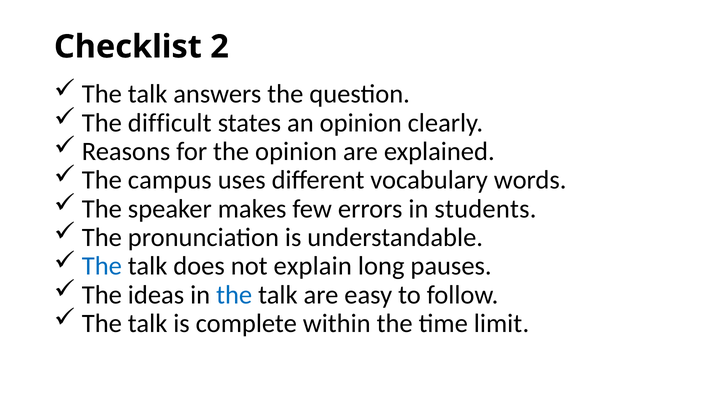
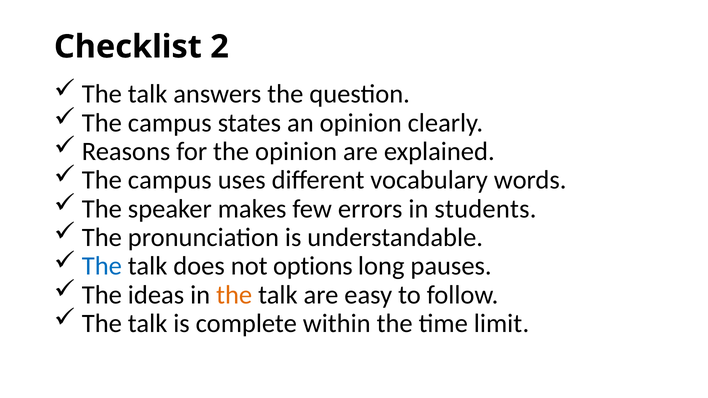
difficult at (170, 123): difficult -> campus
explain: explain -> options
the at (234, 295) colour: blue -> orange
